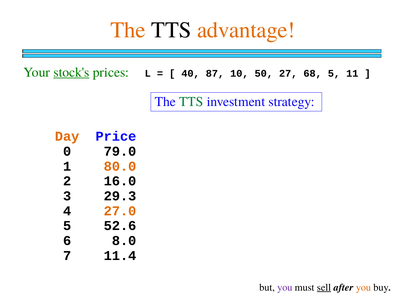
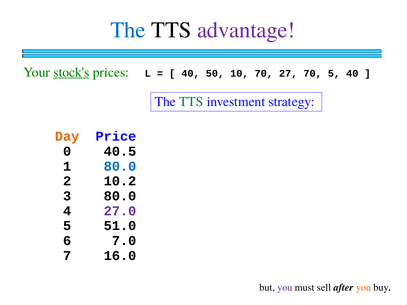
The at (128, 30) colour: orange -> blue
advantage colour: orange -> purple
87: 87 -> 50
10 50: 50 -> 70
27 68: 68 -> 70
5 11: 11 -> 40
79.0: 79.0 -> 40.5
80.0 at (120, 166) colour: orange -> blue
16.0: 16.0 -> 10.2
3 29.3: 29.3 -> 80.0
27.0 colour: orange -> purple
52.6: 52.6 -> 51.0
8.0: 8.0 -> 7.0
11.4: 11.4 -> 16.0
sell underline: present -> none
